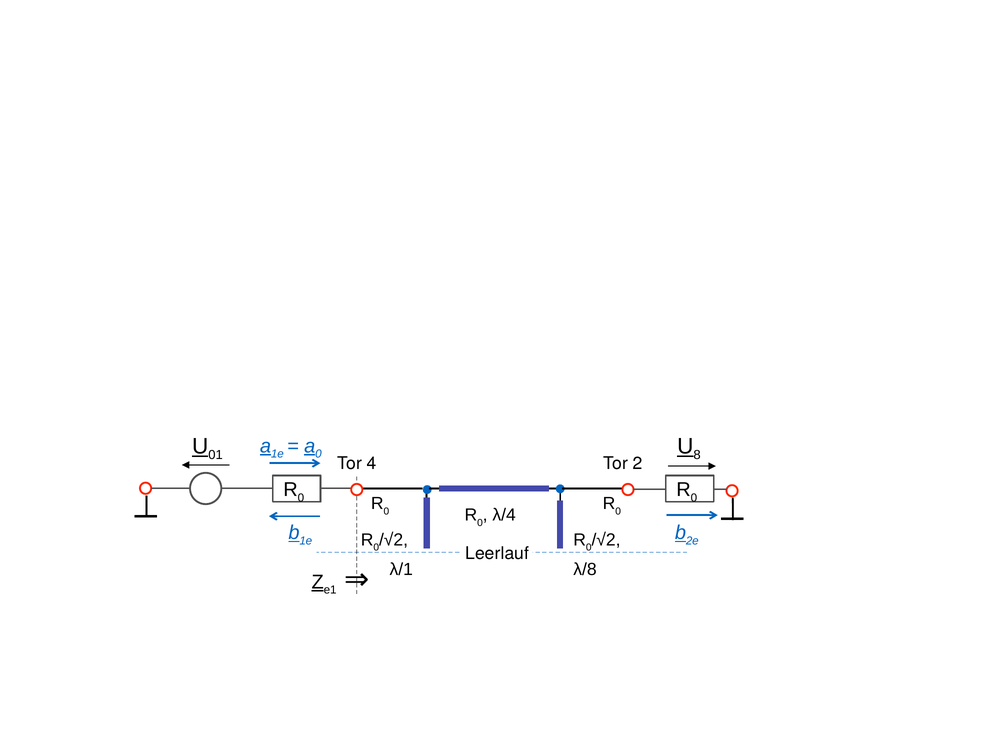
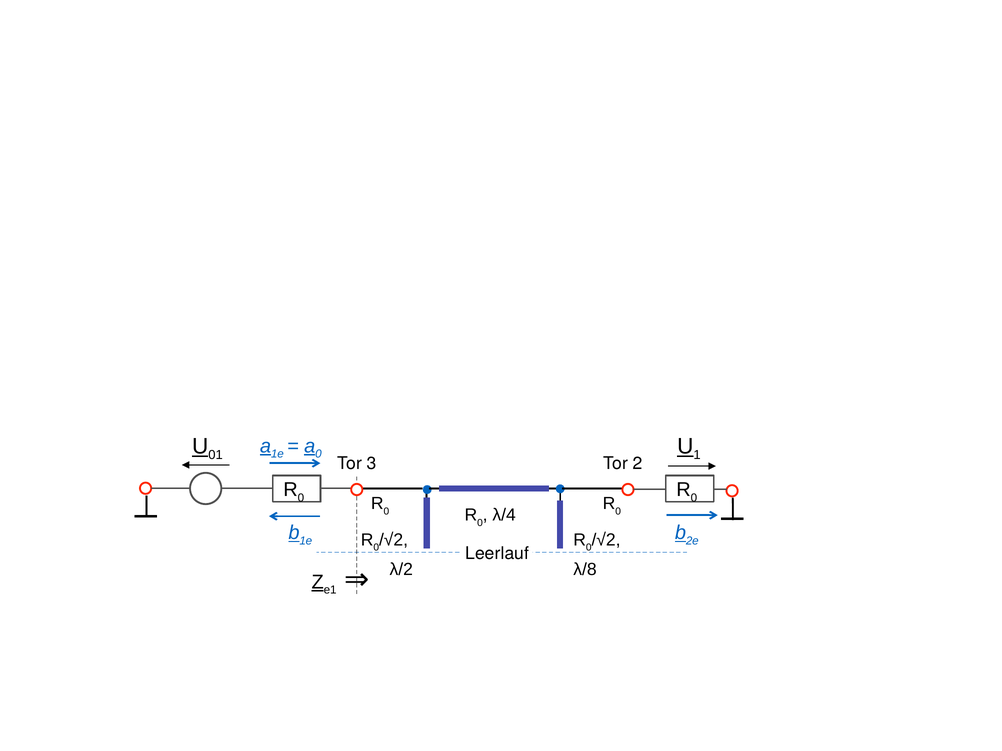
8: 8 -> 1
4: 4 -> 3
λ/1: λ/1 -> λ/2
